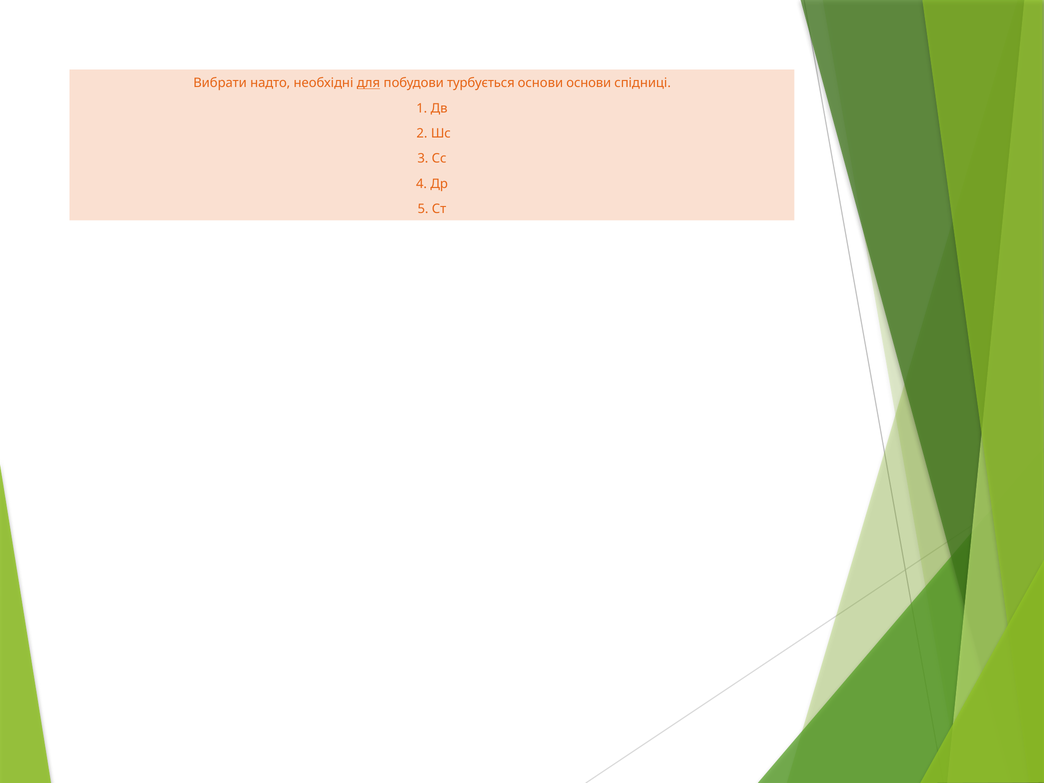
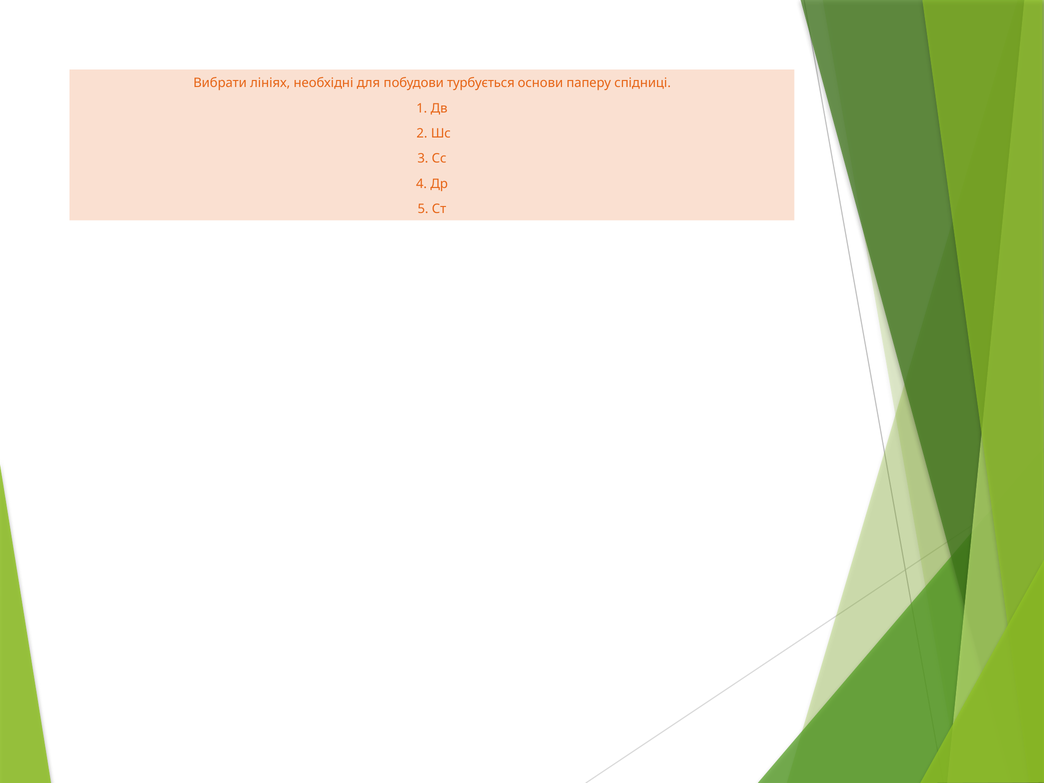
надто: надто -> лініях
для underline: present -> none
основи основи: основи -> паперу
